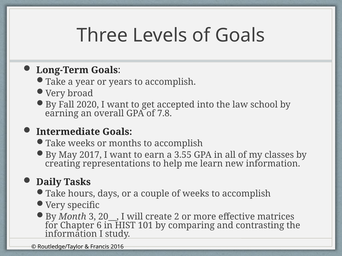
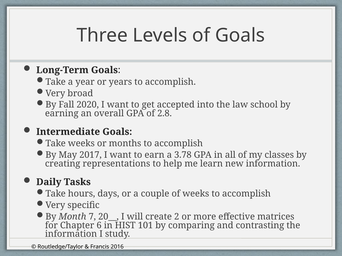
7.8: 7.8 -> 2.8
3.55: 3.55 -> 3.78
3: 3 -> 7
